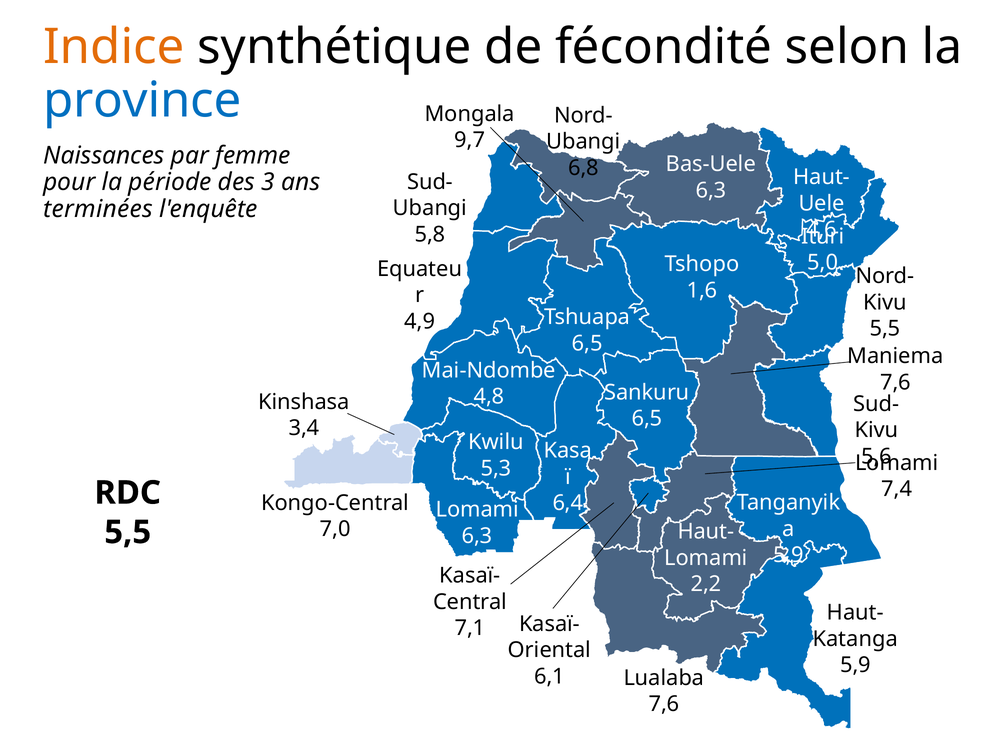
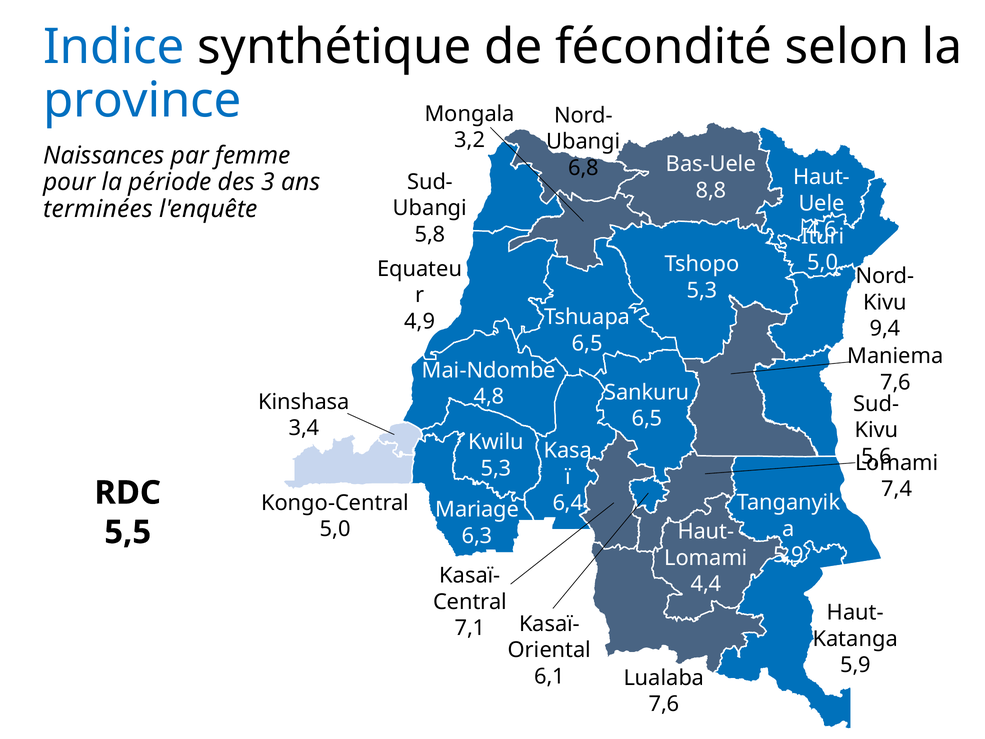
Indice colour: orange -> blue
9,7: 9,7 -> 3,2
6,3 at (711, 190): 6,3 -> 8,8
1,6 at (702, 290): 1,6 -> 5,3
5,5 at (885, 329): 5,5 -> 9,4
Lomami at (477, 509): Lomami -> Mariage
7,0 at (335, 529): 7,0 -> 5,0
2,2: 2,2 -> 4,4
